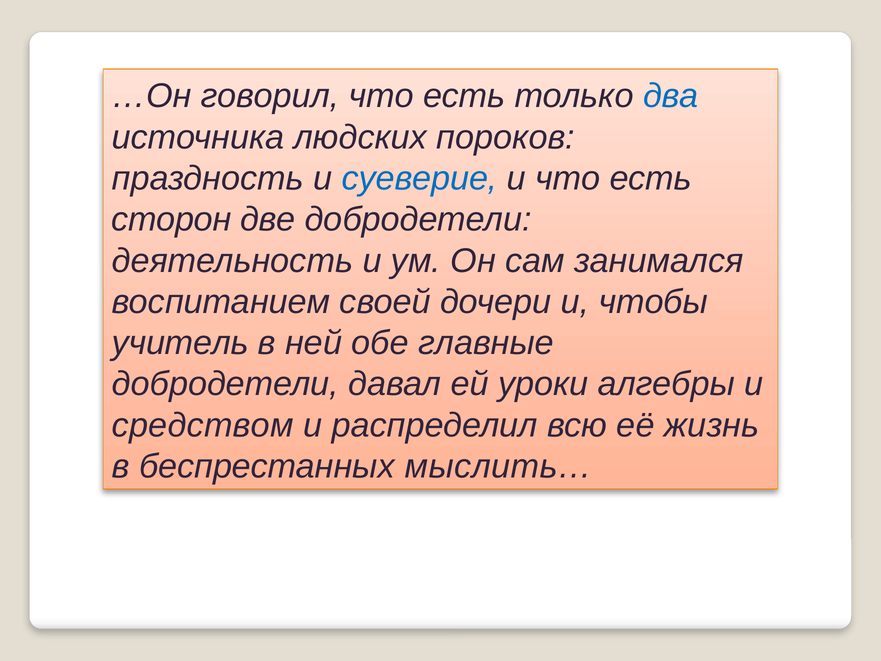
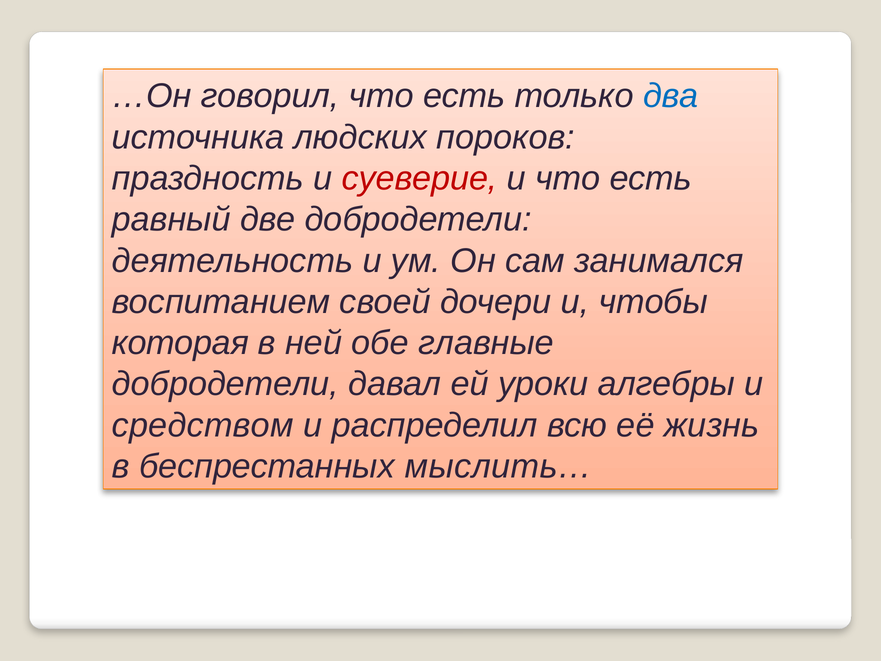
суеверие colour: blue -> red
сторон: сторон -> равный
учитель: учитель -> которая
